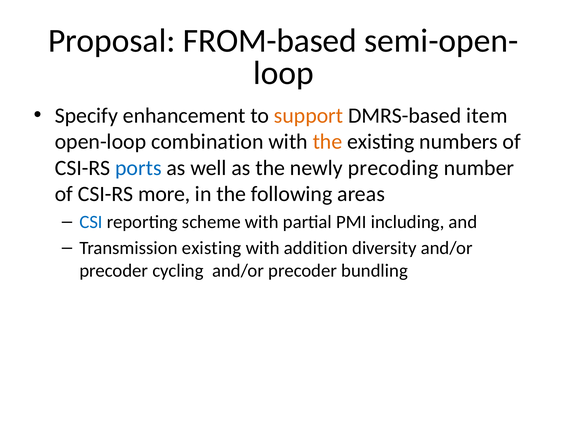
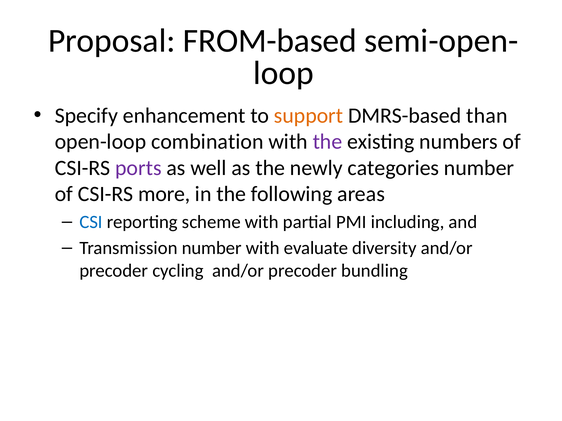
item: item -> than
the at (327, 142) colour: orange -> purple
ports colour: blue -> purple
precoding: precoding -> categories
Transmission existing: existing -> number
addition: addition -> evaluate
